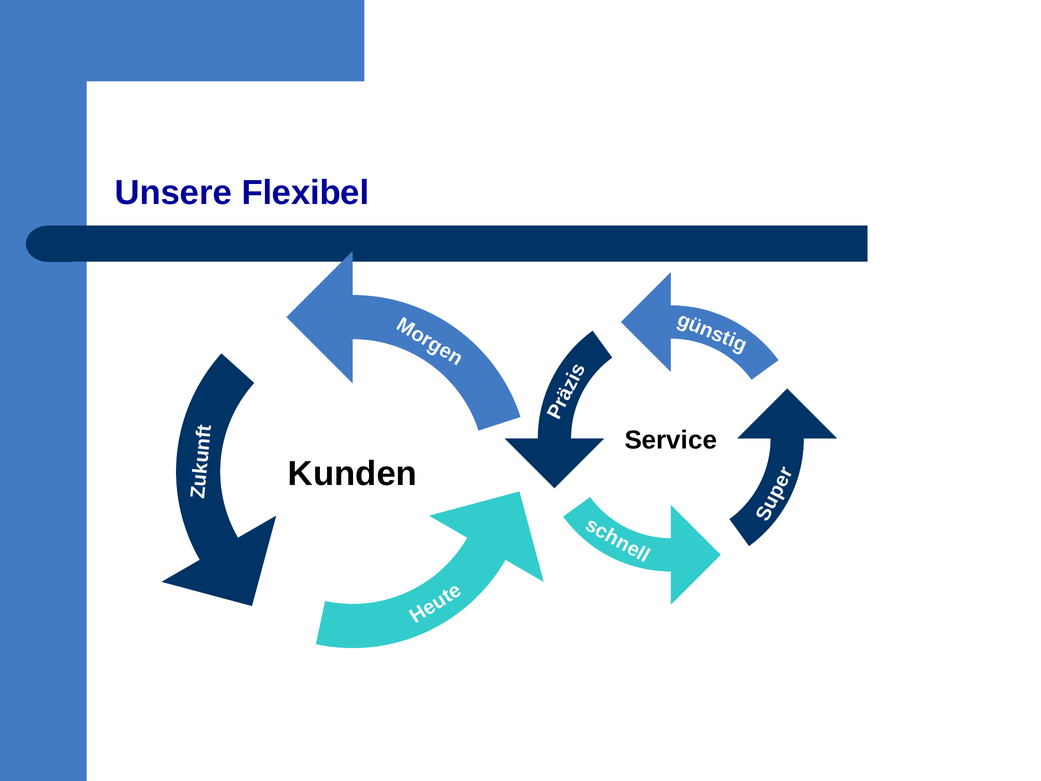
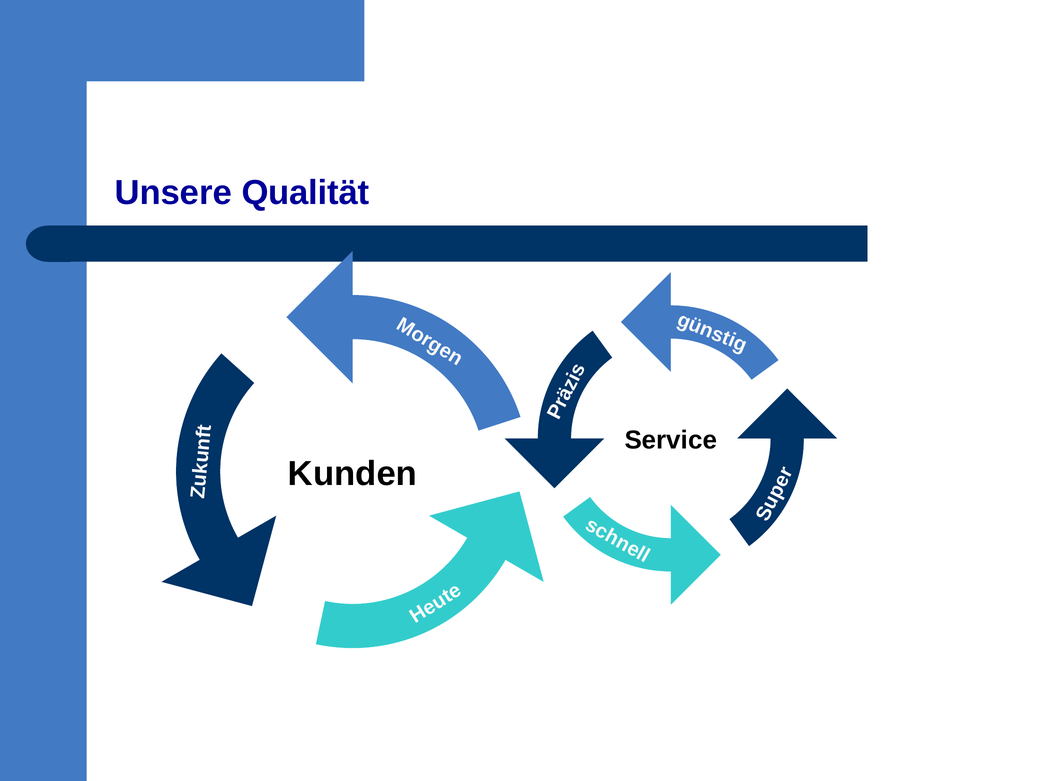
Flexibel: Flexibel -> Qualität
